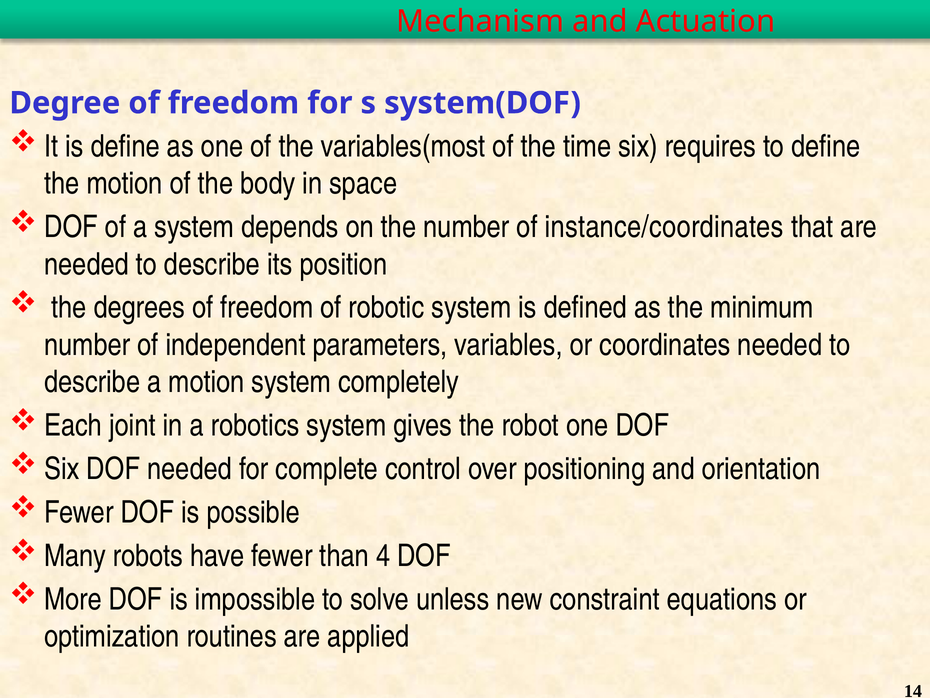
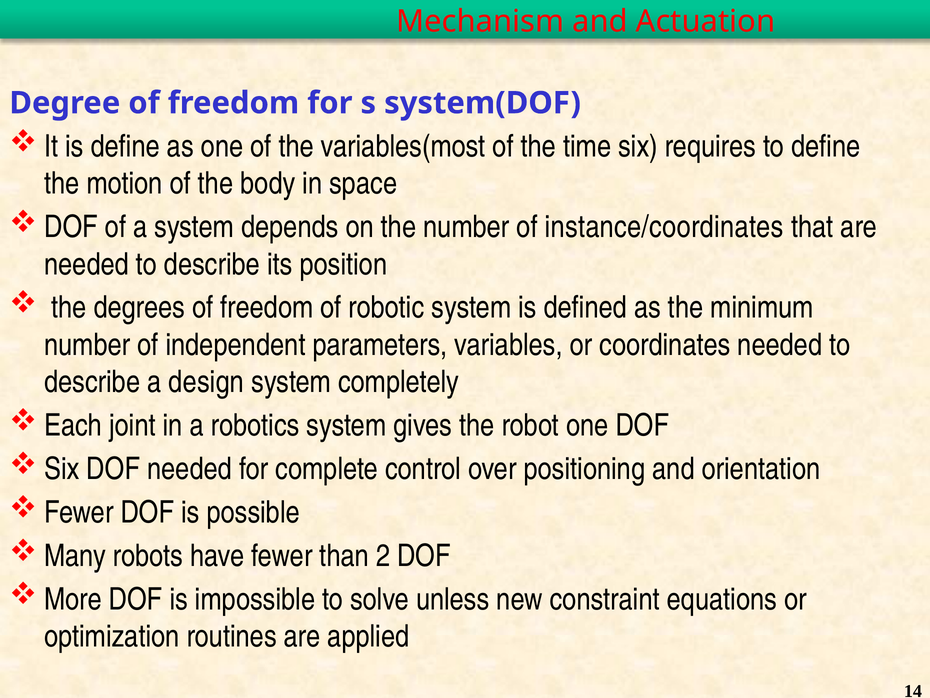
a motion: motion -> design
4: 4 -> 2
